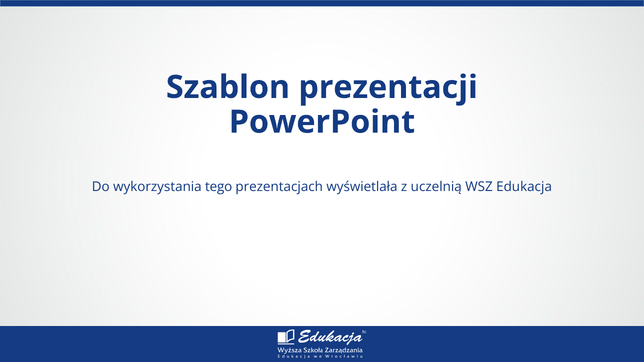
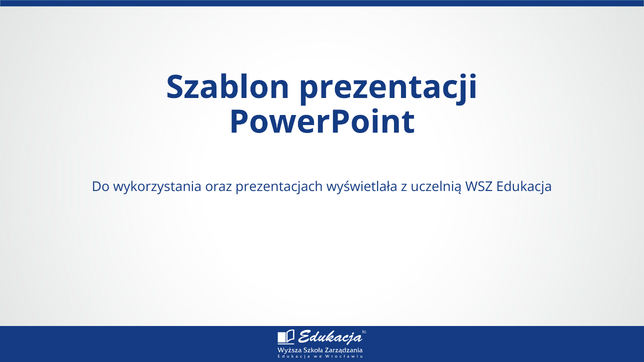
tego: tego -> oraz
